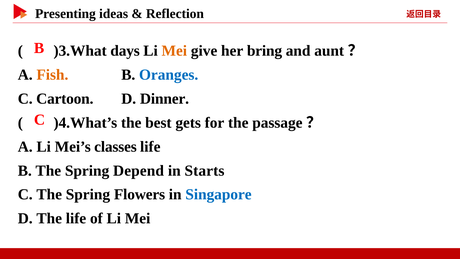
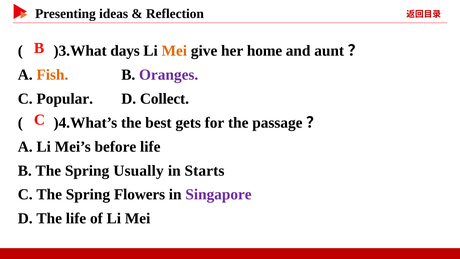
bring: bring -> home
Oranges colour: blue -> purple
Cartoon: Cartoon -> Popular
Dinner: Dinner -> Collect
classes: classes -> before
Depend: Depend -> Usually
Singapore colour: blue -> purple
